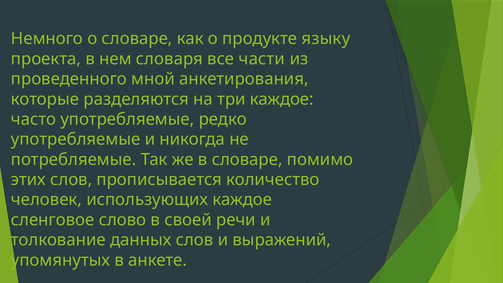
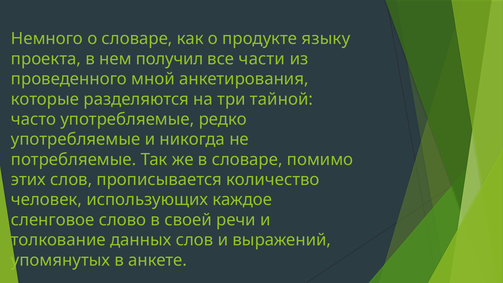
словаря: словаря -> получил
три каждое: каждое -> тайной
